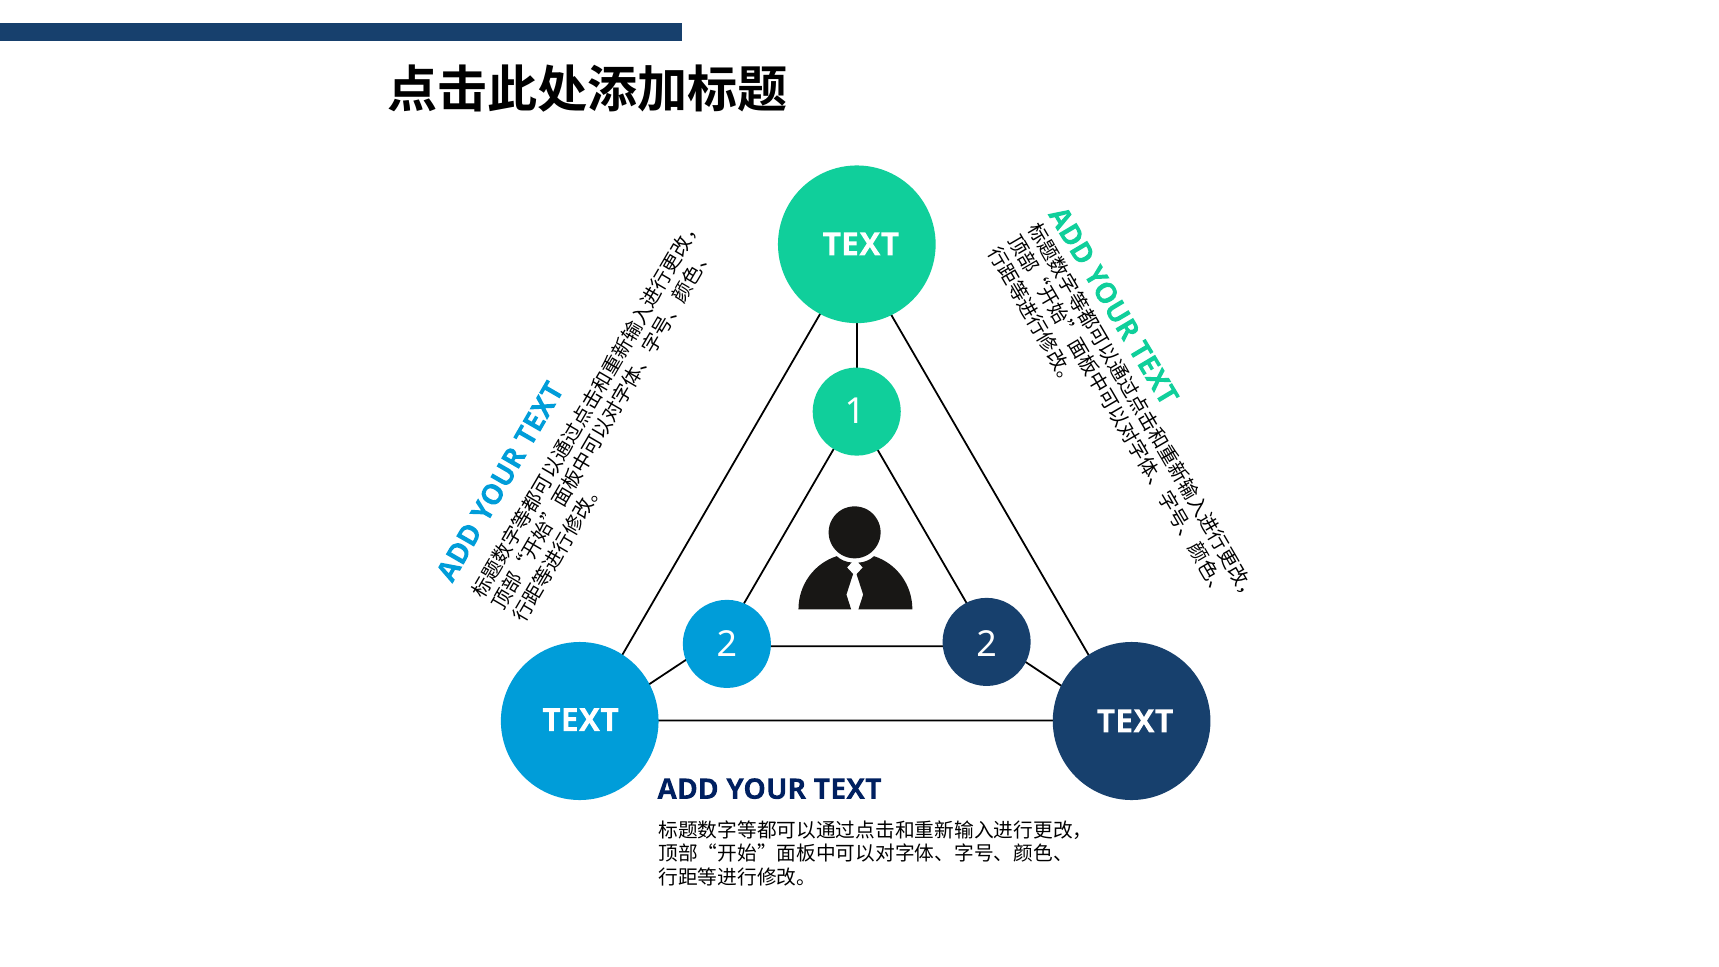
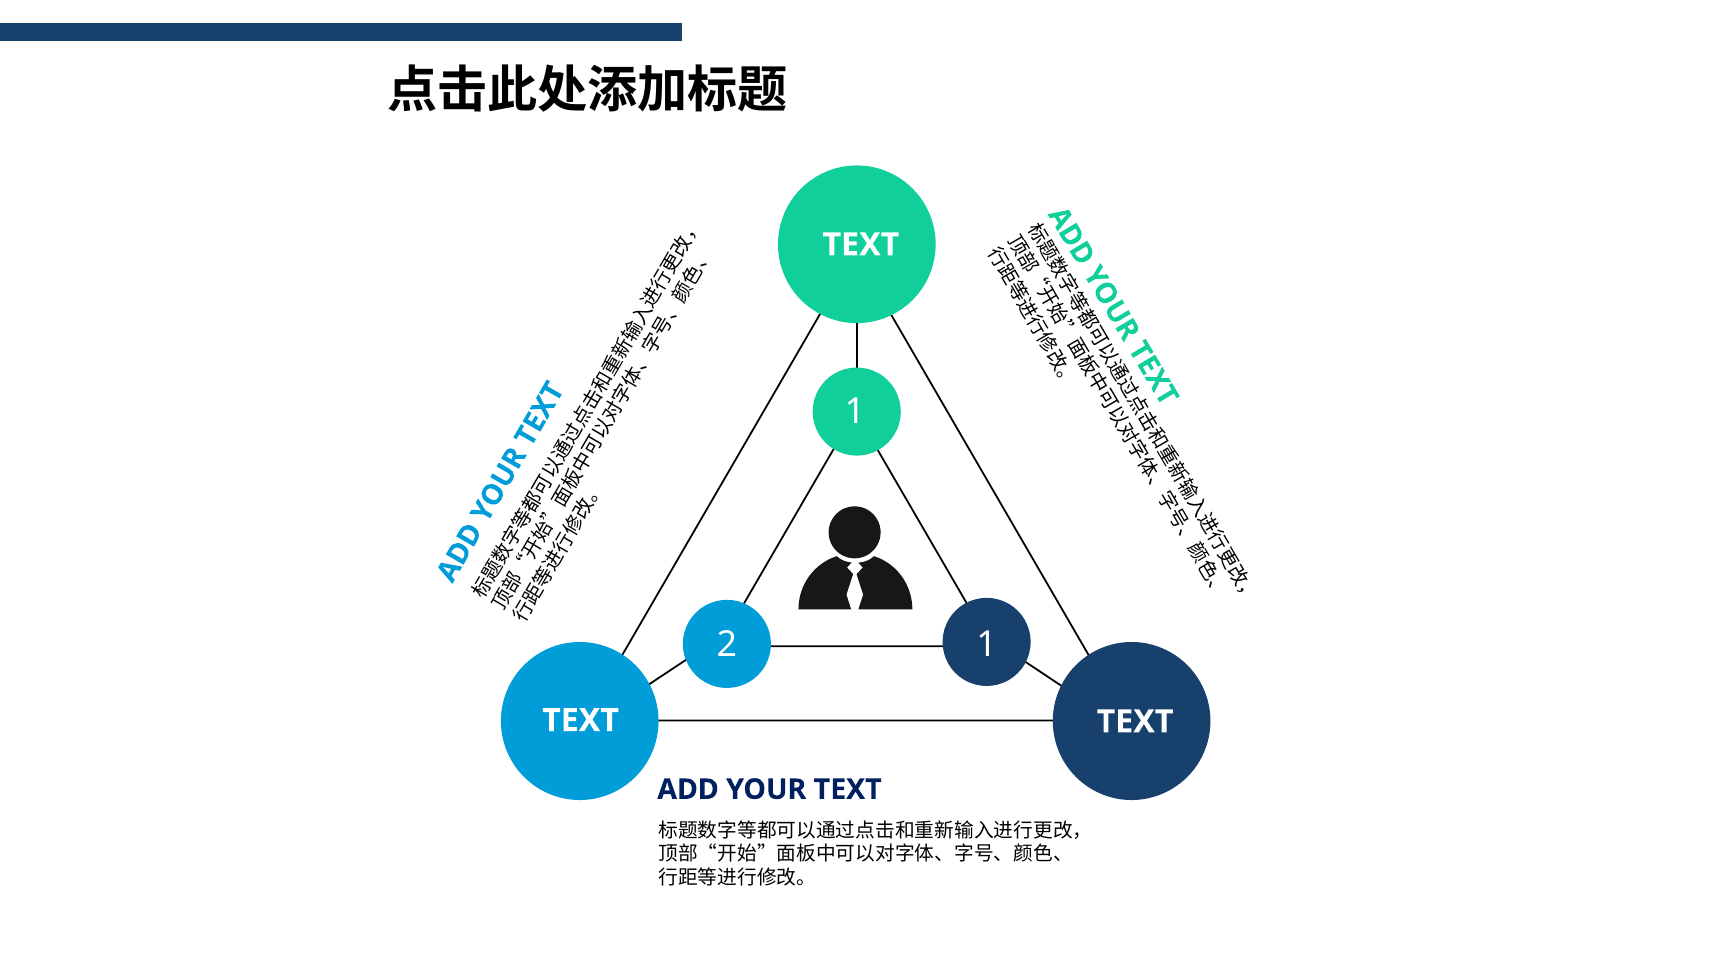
2 2: 2 -> 1
